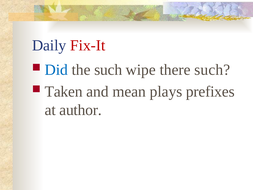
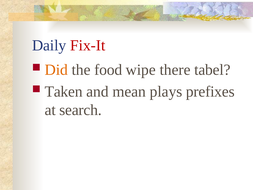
Did colour: blue -> orange
the such: such -> food
there such: such -> tabel
author: author -> search
